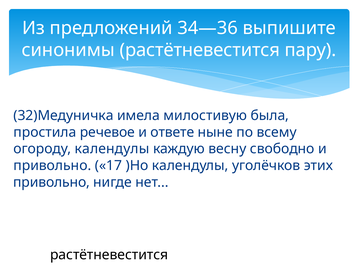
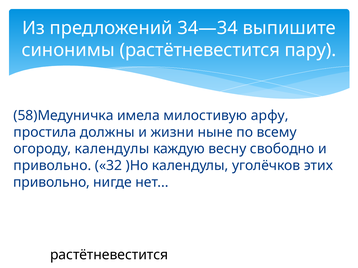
34—36: 34—36 -> 34—34
32)Медуничка: 32)Медуничка -> 58)Медуничка
была: была -> арфу
речевое: речевое -> должны
ответе: ответе -> жизни
17: 17 -> 32
